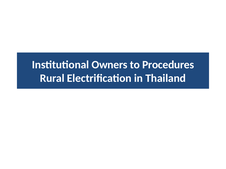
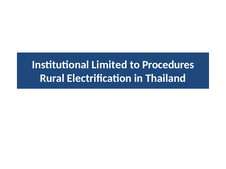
Owners: Owners -> Limited
